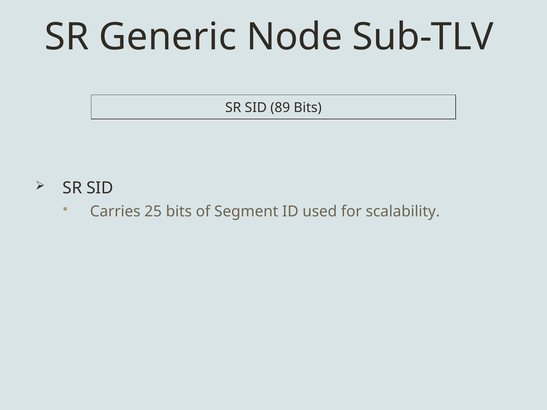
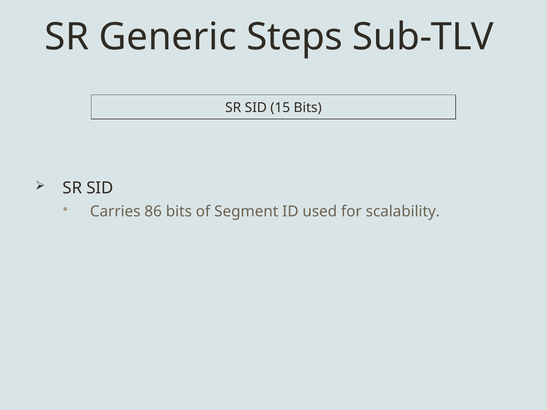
Node: Node -> Steps
89: 89 -> 15
25: 25 -> 86
